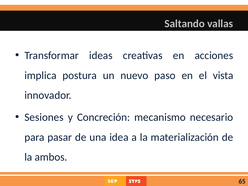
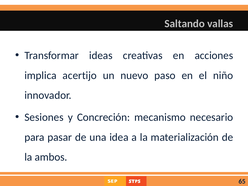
postura: postura -> acertijo
vista: vista -> niño
